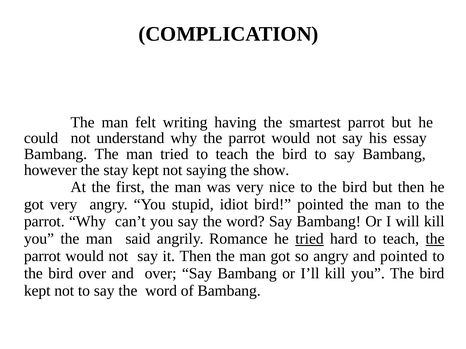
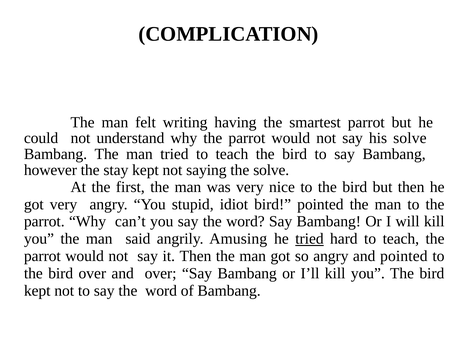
his essay: essay -> solve
the show: show -> solve
Romance: Romance -> Amusing
the at (435, 239) underline: present -> none
